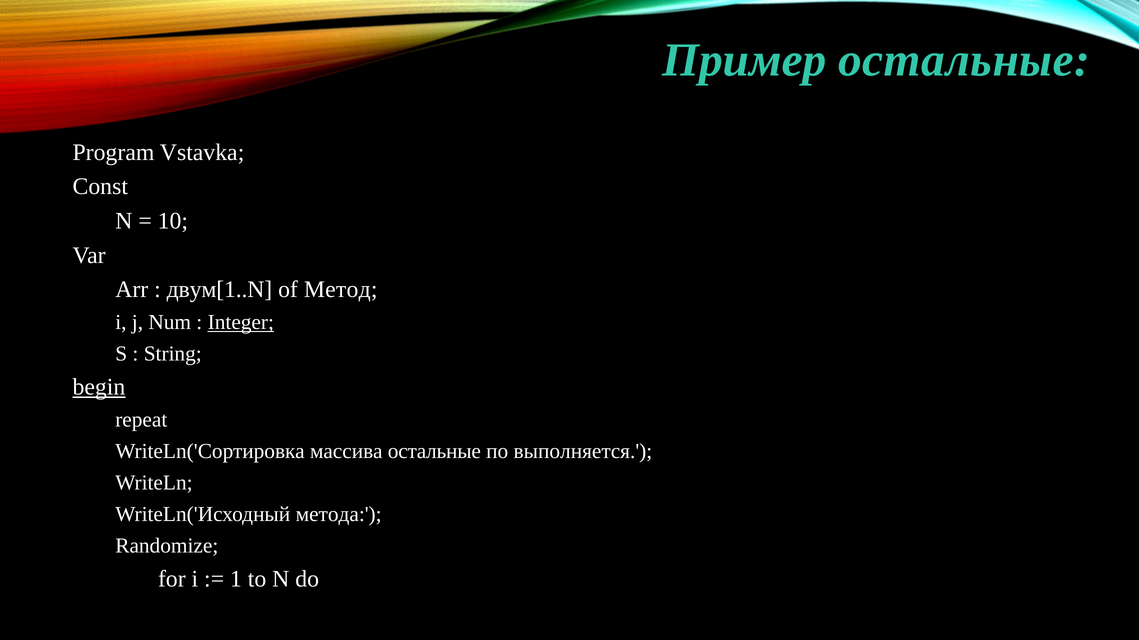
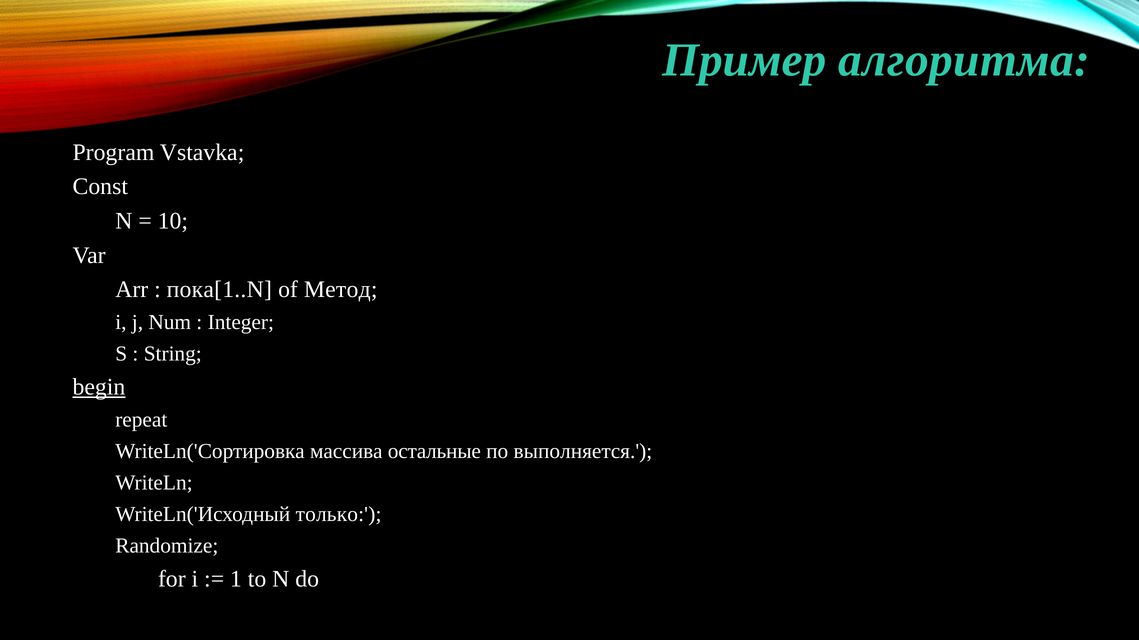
Пример остальные: остальные -> алгоритма
двум[1..N: двум[1..N -> пока[1..N
Integer underline: present -> none
метода: метода -> только
